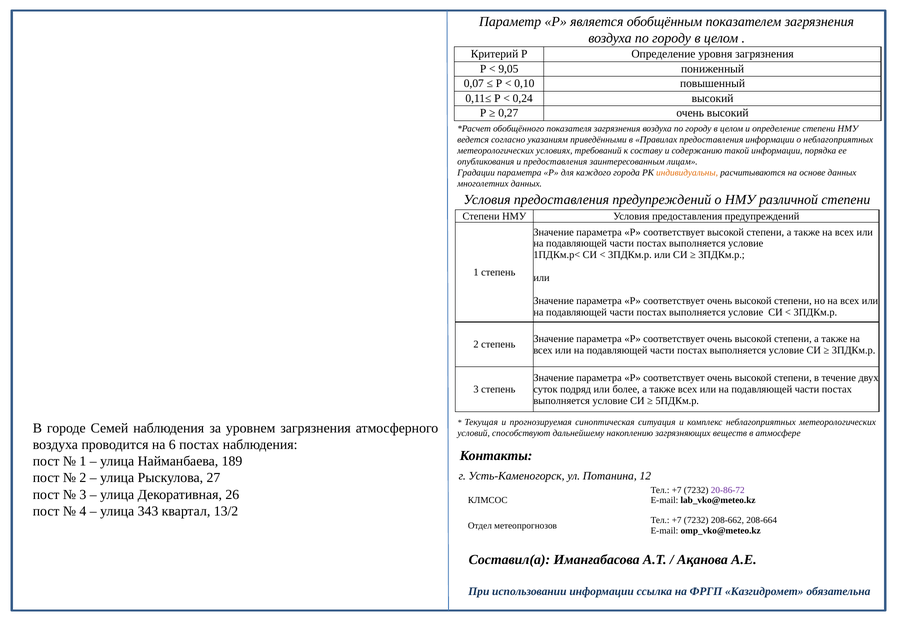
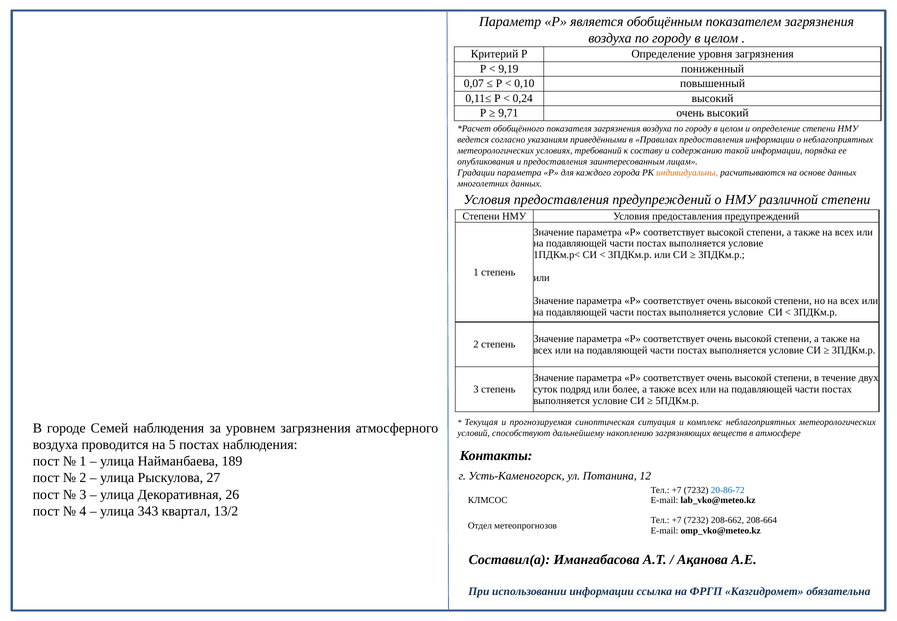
9,05: 9,05 -> 9,19
0,27: 0,27 -> 9,71
6: 6 -> 5
20-86-72 colour: purple -> blue
